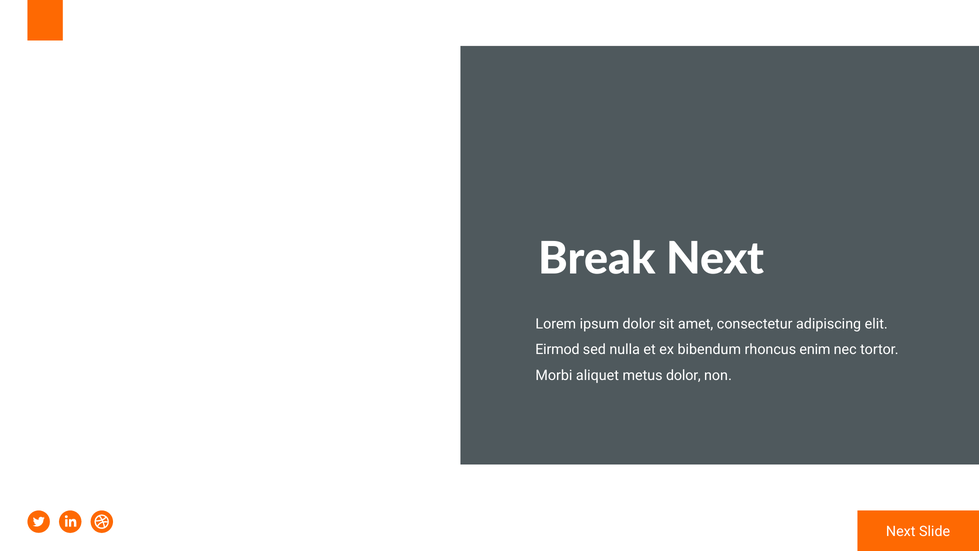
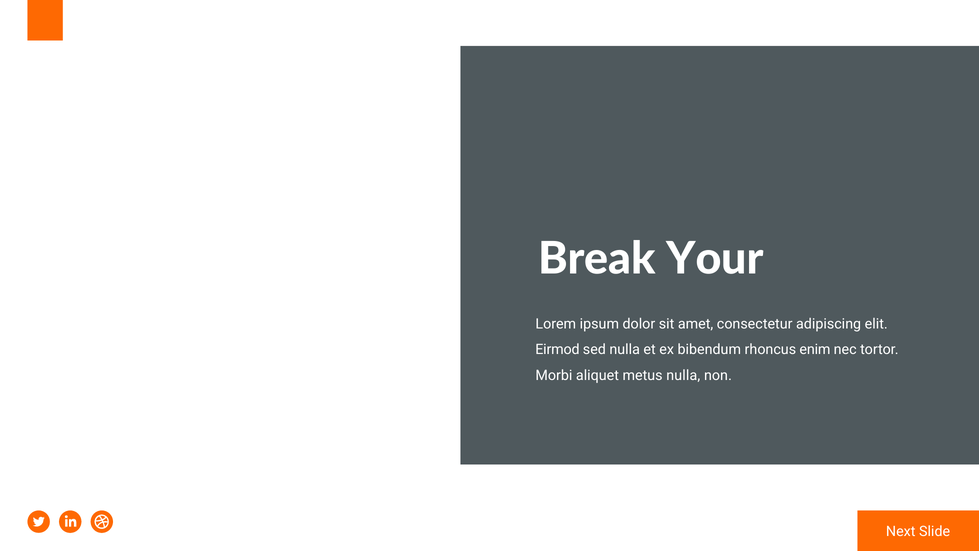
Break Next: Next -> Your
metus dolor: dolor -> nulla
